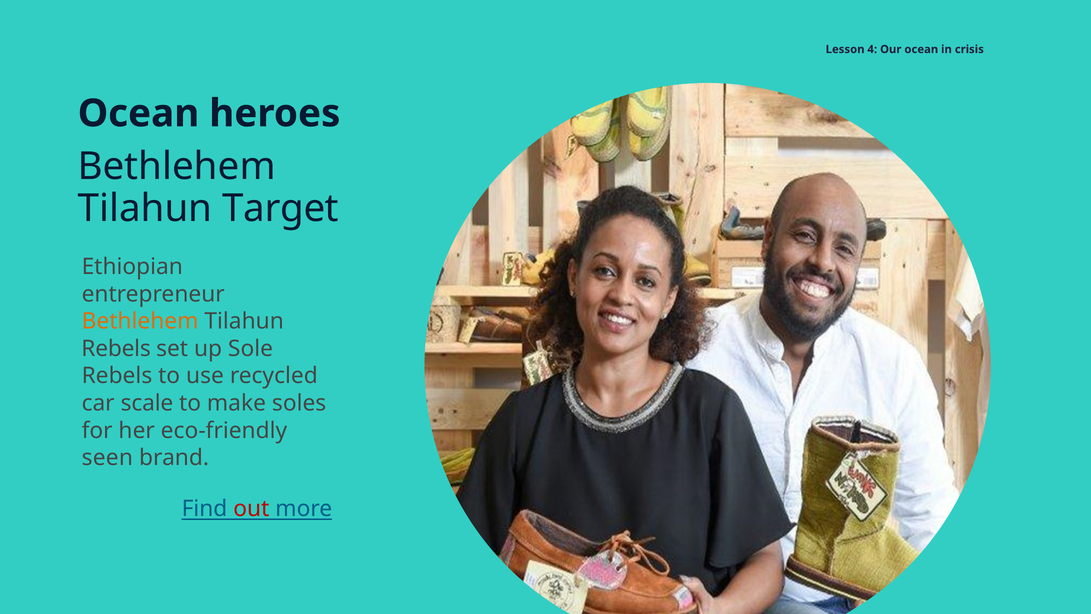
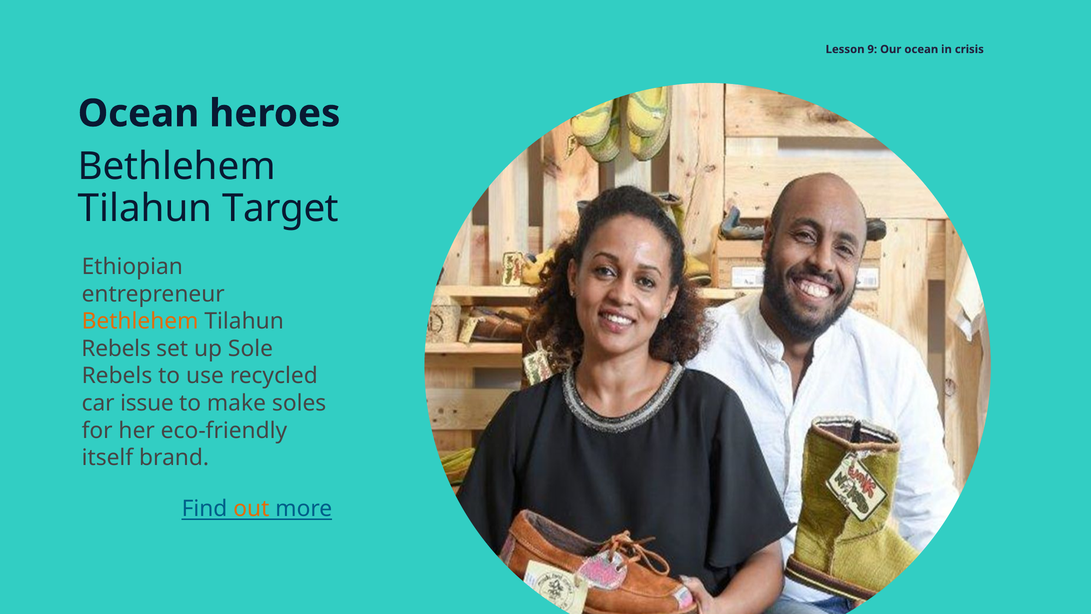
4: 4 -> 9
scale: scale -> issue
seen: seen -> itself
out colour: red -> orange
